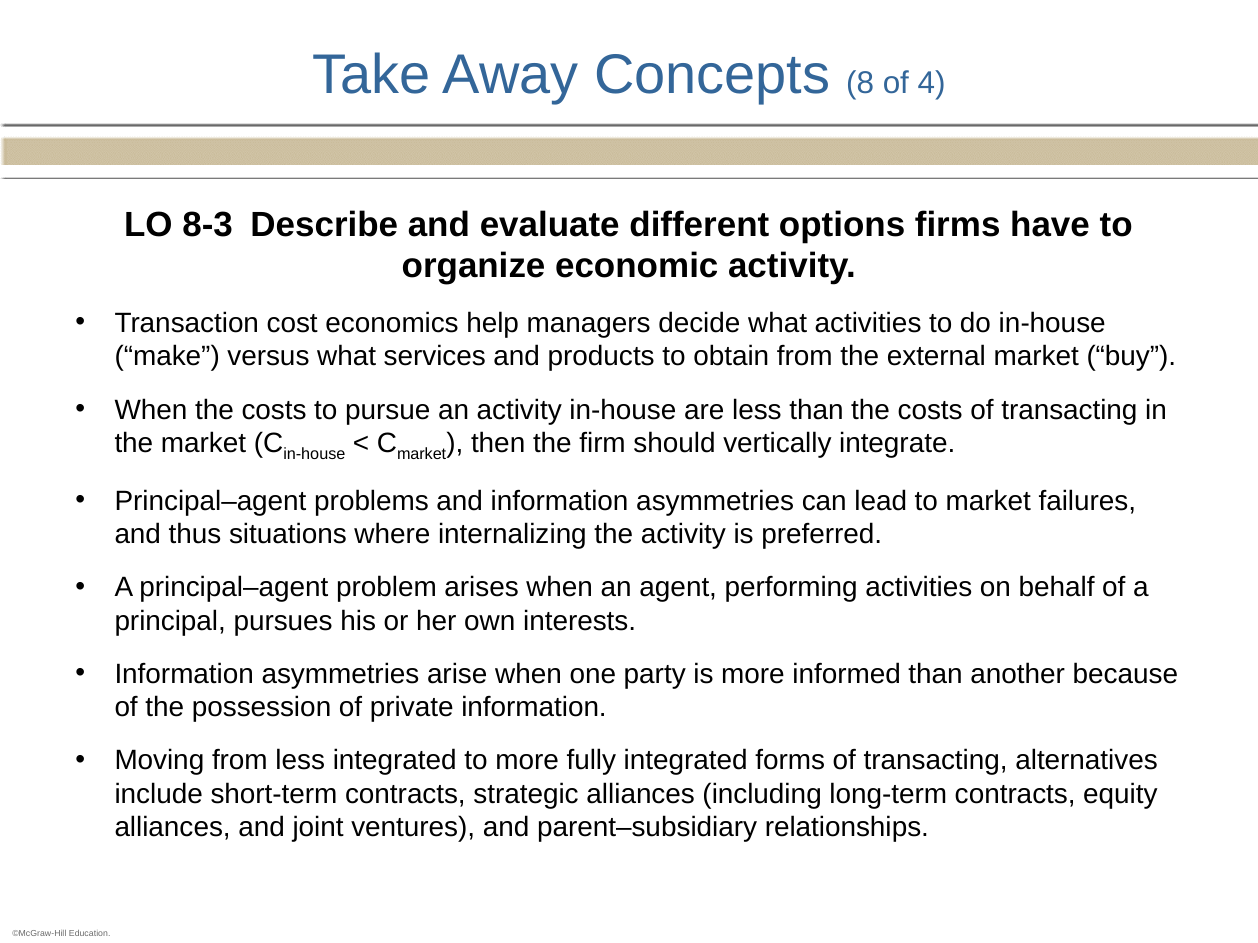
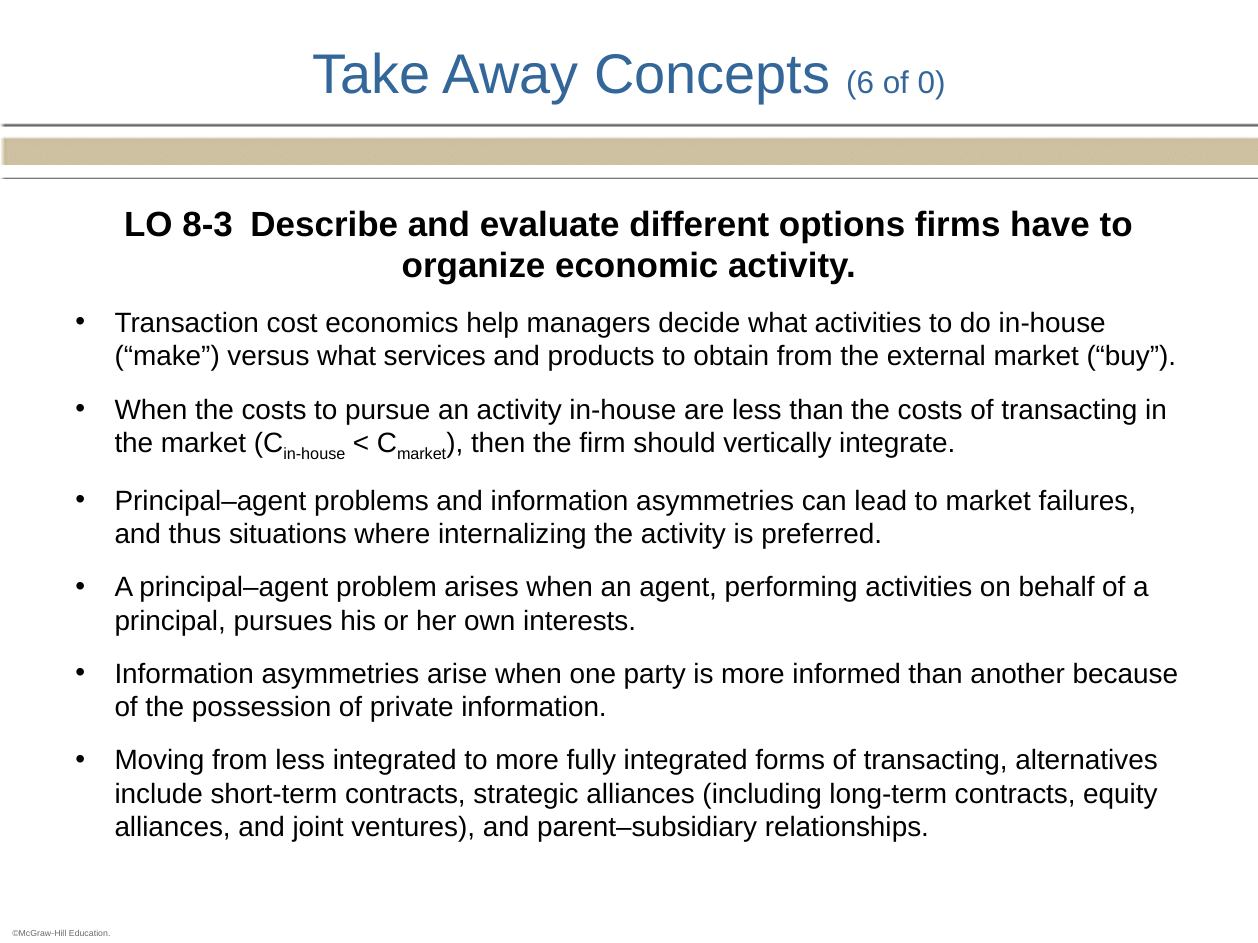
8: 8 -> 6
4: 4 -> 0
